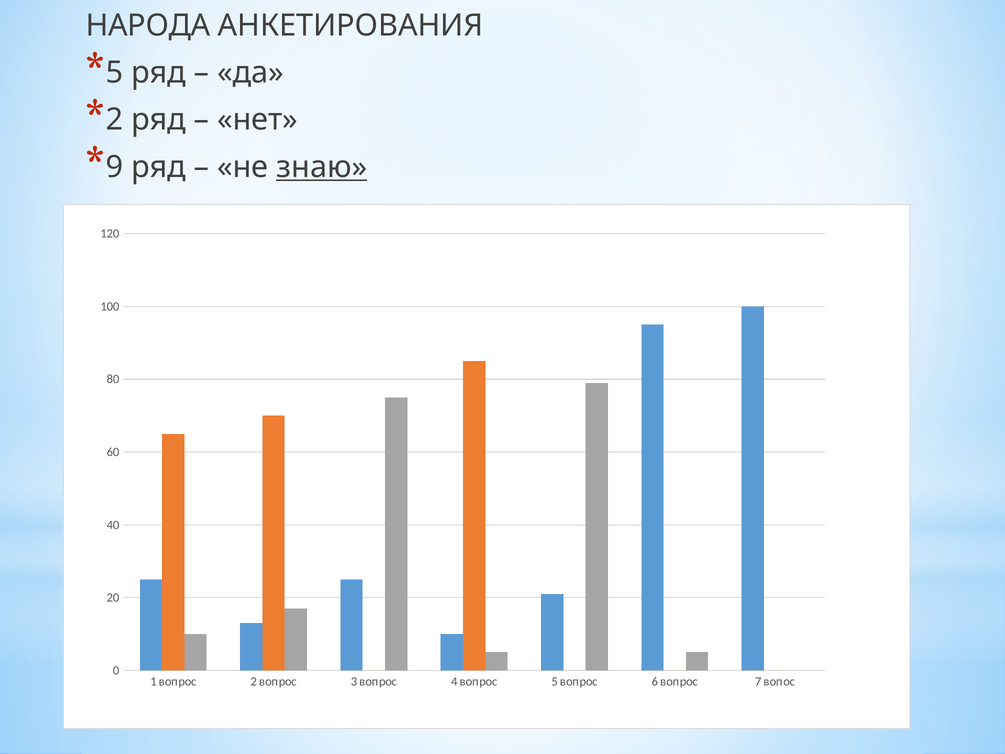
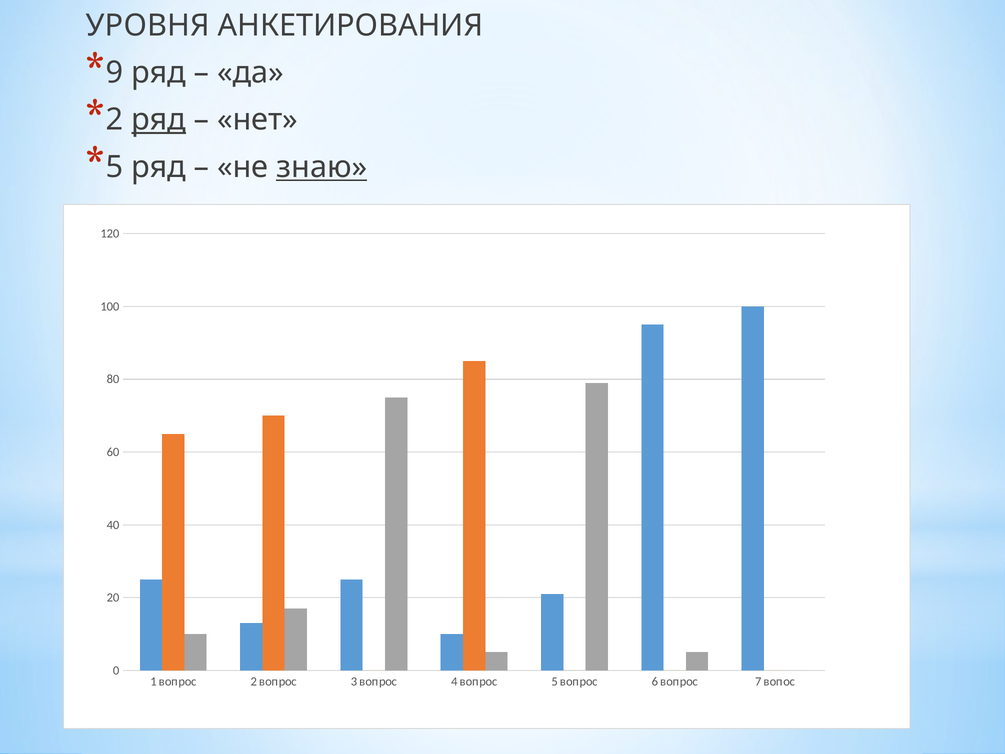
НАРОДА: НАРОДА -> УРОВНЯ
5 at (115, 73): 5 -> 9
ряд at (159, 120) underline: none -> present
9 at (115, 167): 9 -> 5
